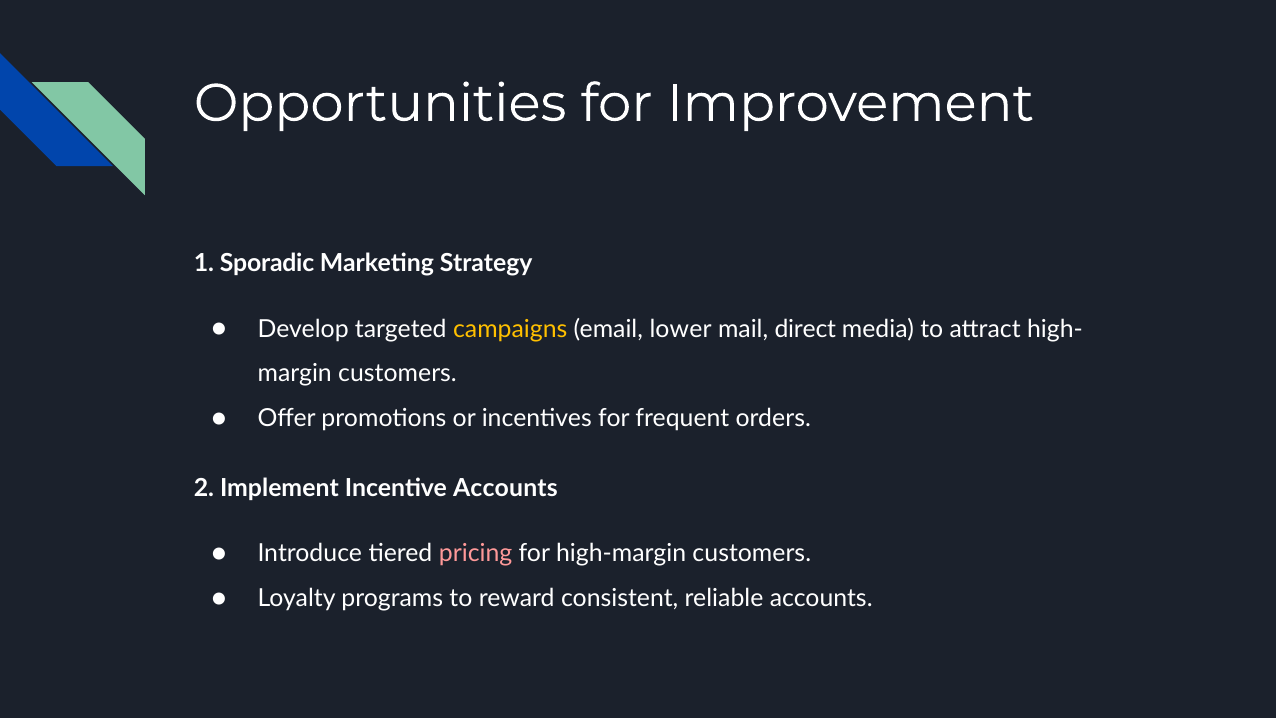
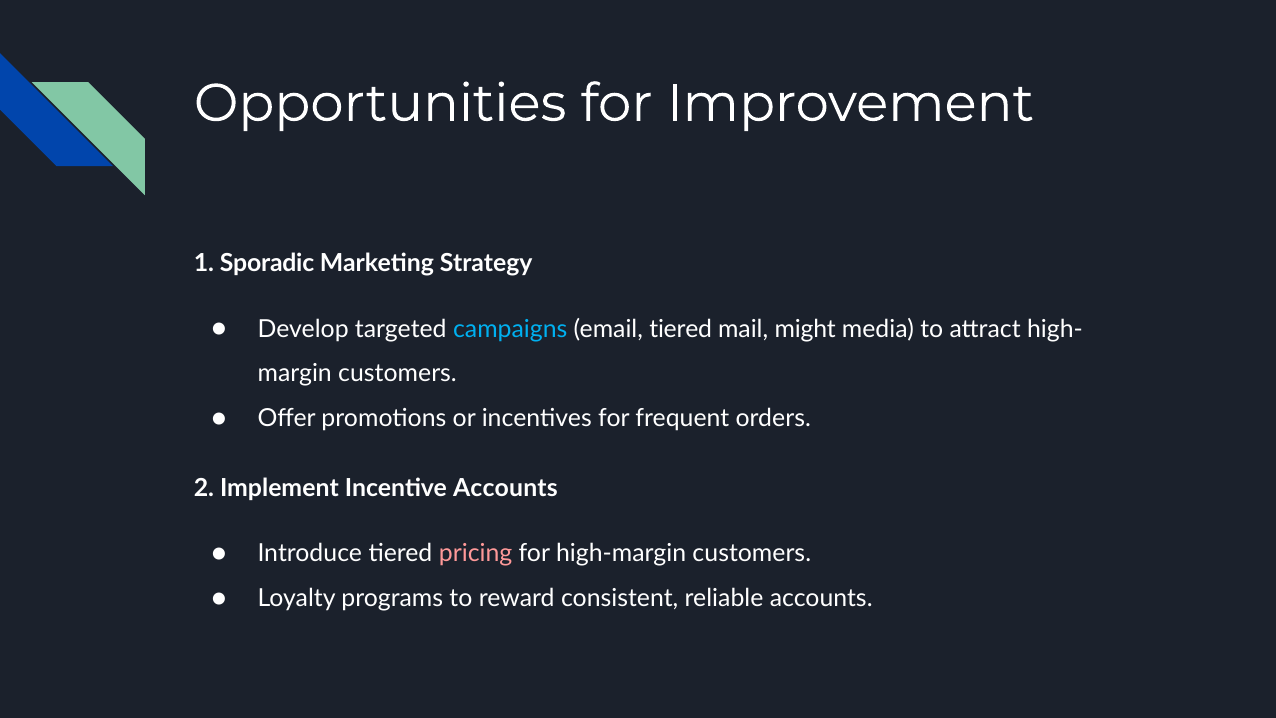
campaigns colour: yellow -> light blue
email lower: lower -> tiered
direct: direct -> might
